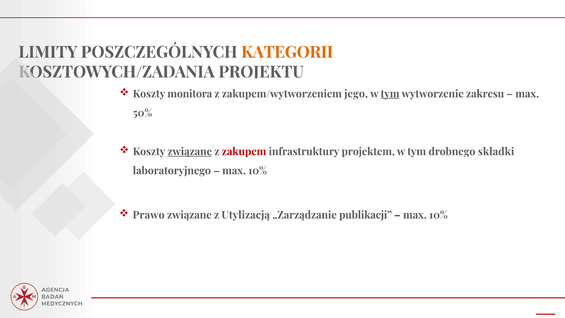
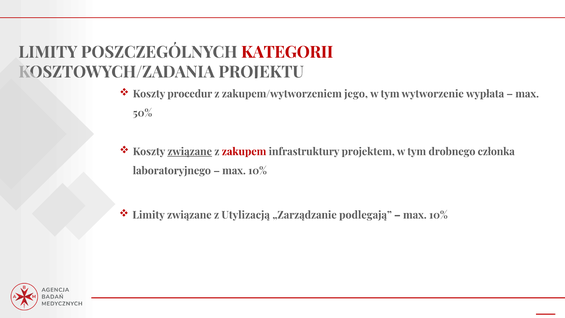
KATEGORII colour: orange -> red
monitora: monitora -> procedur
tym at (390, 94) underline: present -> none
zakresu: zakresu -> wypłata
składki: składki -> członka
Prawo at (149, 215): Prawo -> Limity
publikacji: publikacji -> podlegają
